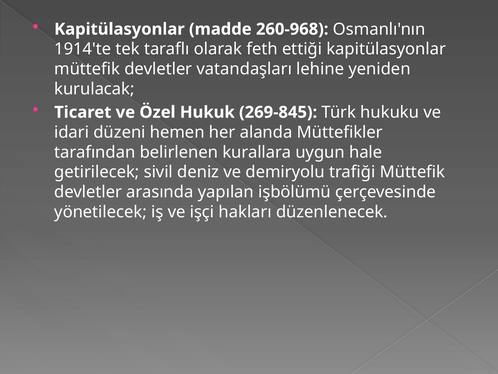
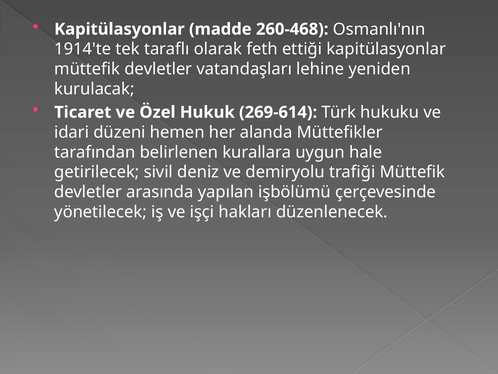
260-968: 260-968 -> 260-468
269-845: 269-845 -> 269-614
